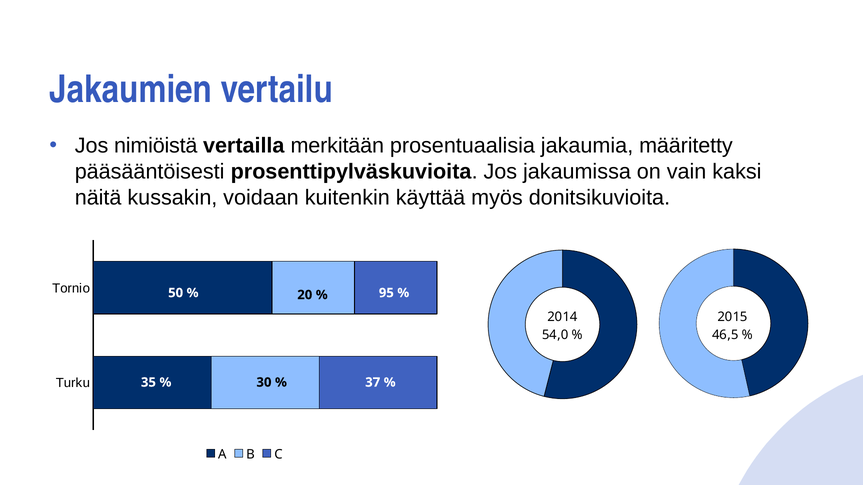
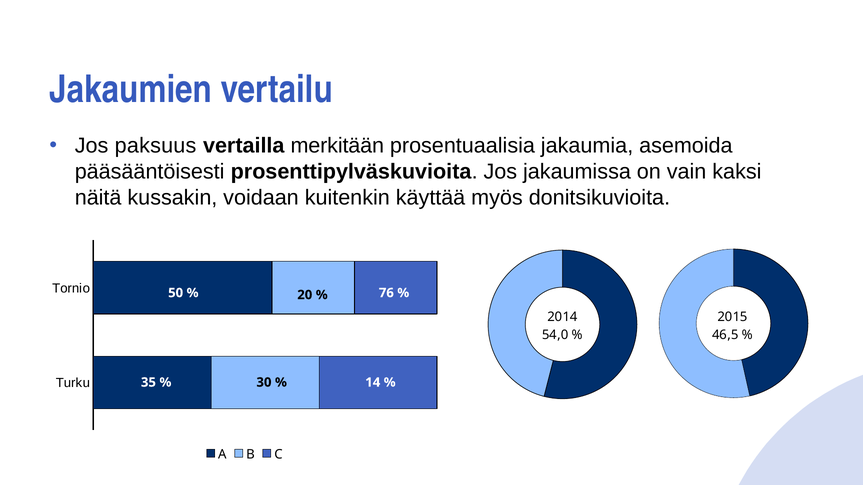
nimiöistä: nimiöistä -> paksuus
määritetty: määritetty -> asemoida
95: 95 -> 76
37: 37 -> 14
